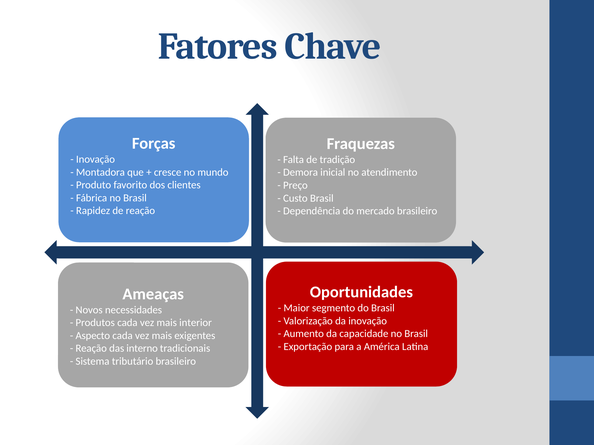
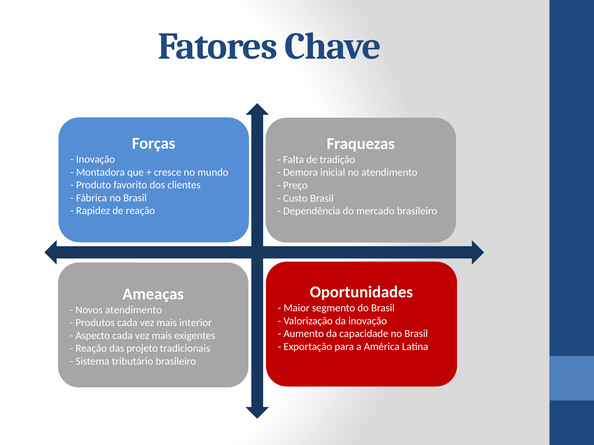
Novos necessidades: necessidades -> atendimento
interno: interno -> projeto
